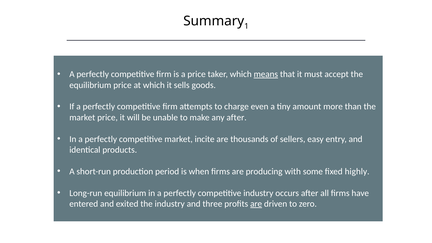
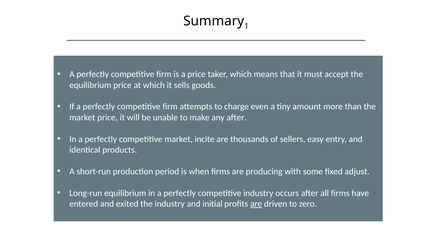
means underline: present -> none
highly: highly -> adjust
three: three -> initial
